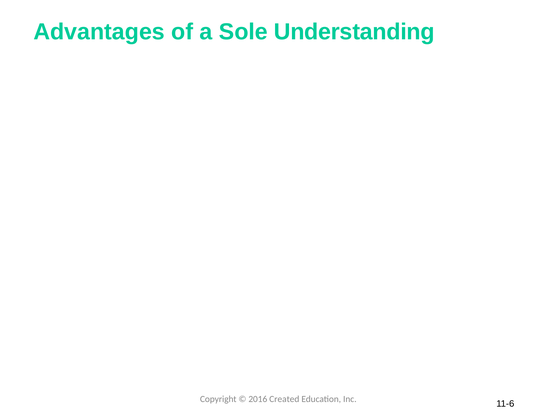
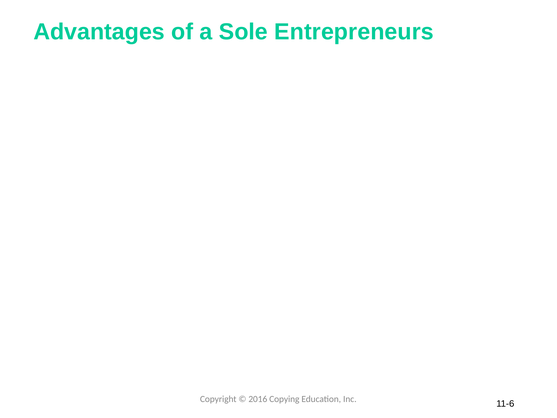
Understanding: Understanding -> Entrepreneurs
Created: Created -> Copying
